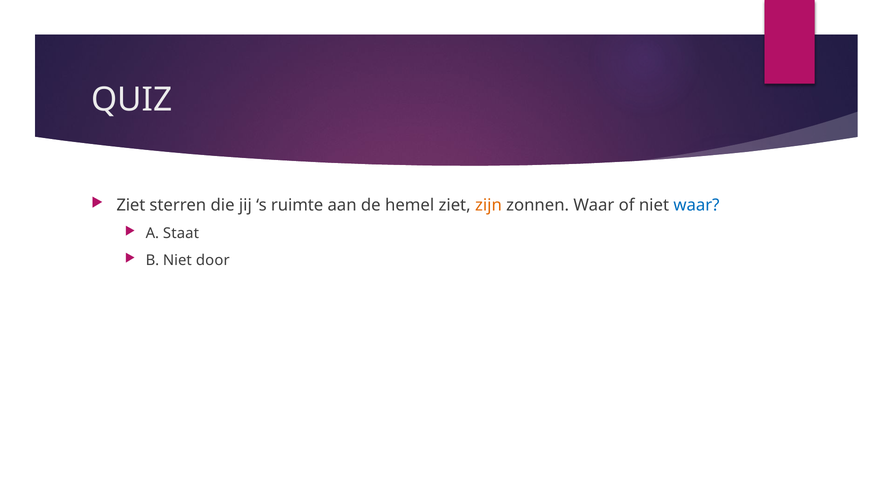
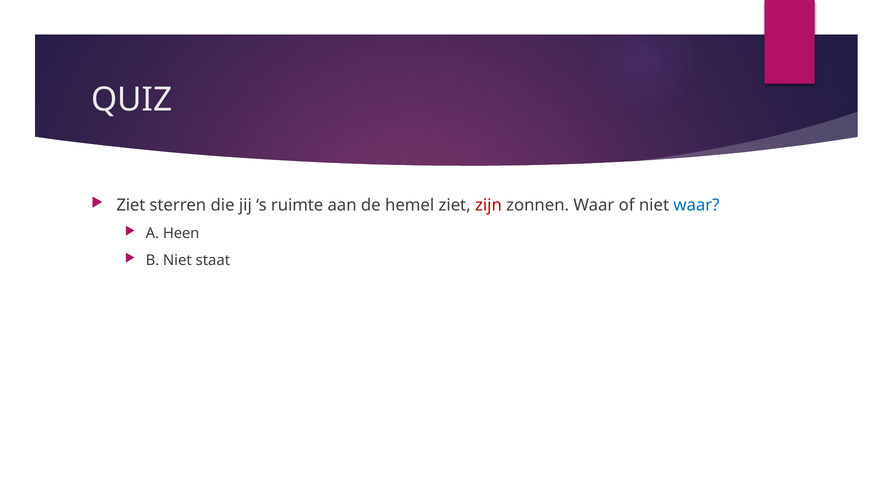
zijn colour: orange -> red
Staat: Staat -> Heen
door: door -> staat
